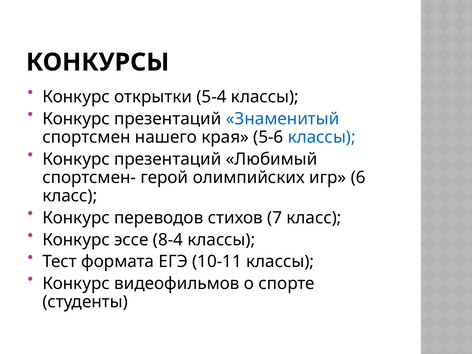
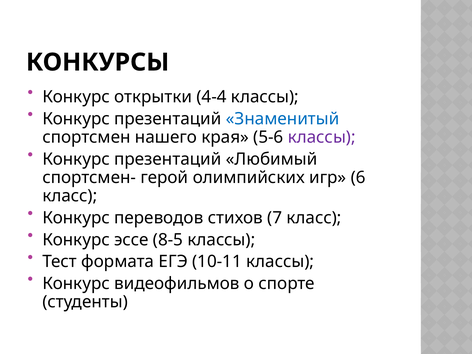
5-4: 5-4 -> 4-4
классы at (322, 137) colour: blue -> purple
8-4: 8-4 -> 8-5
